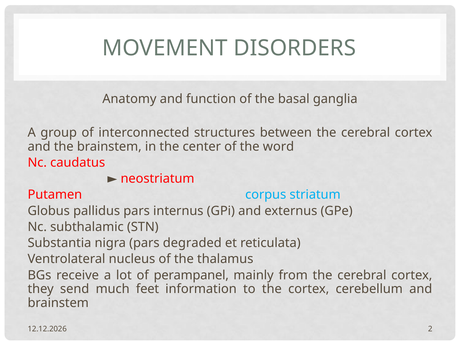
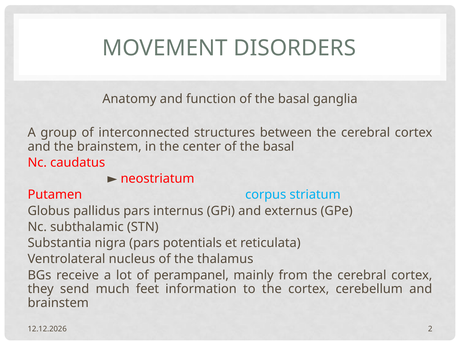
center of the word: word -> basal
degraded: degraded -> potentials
